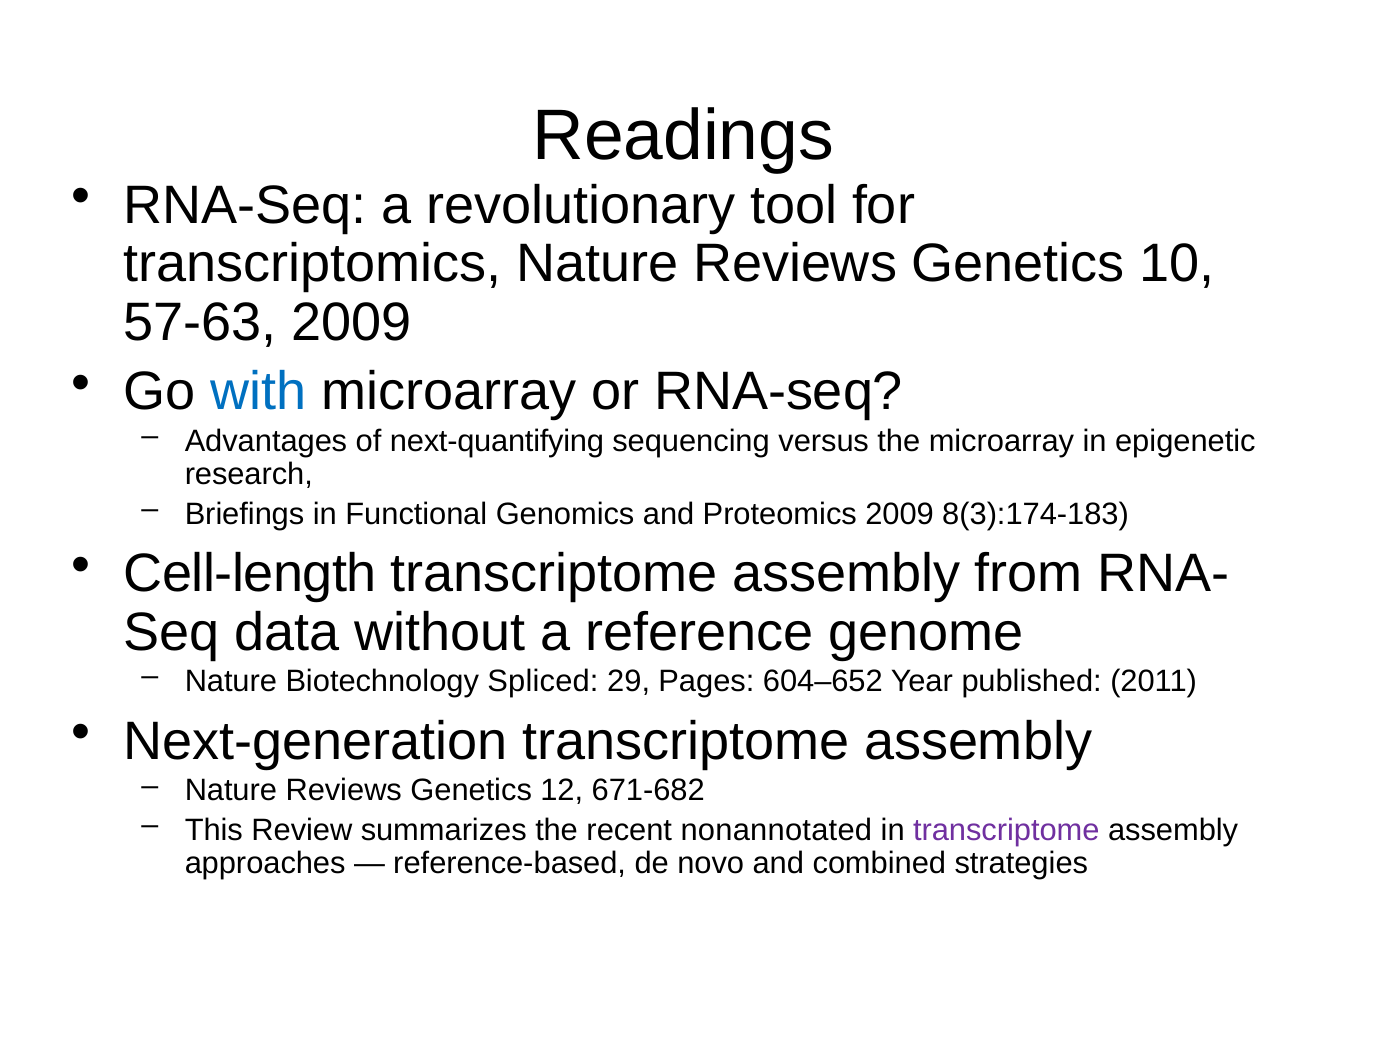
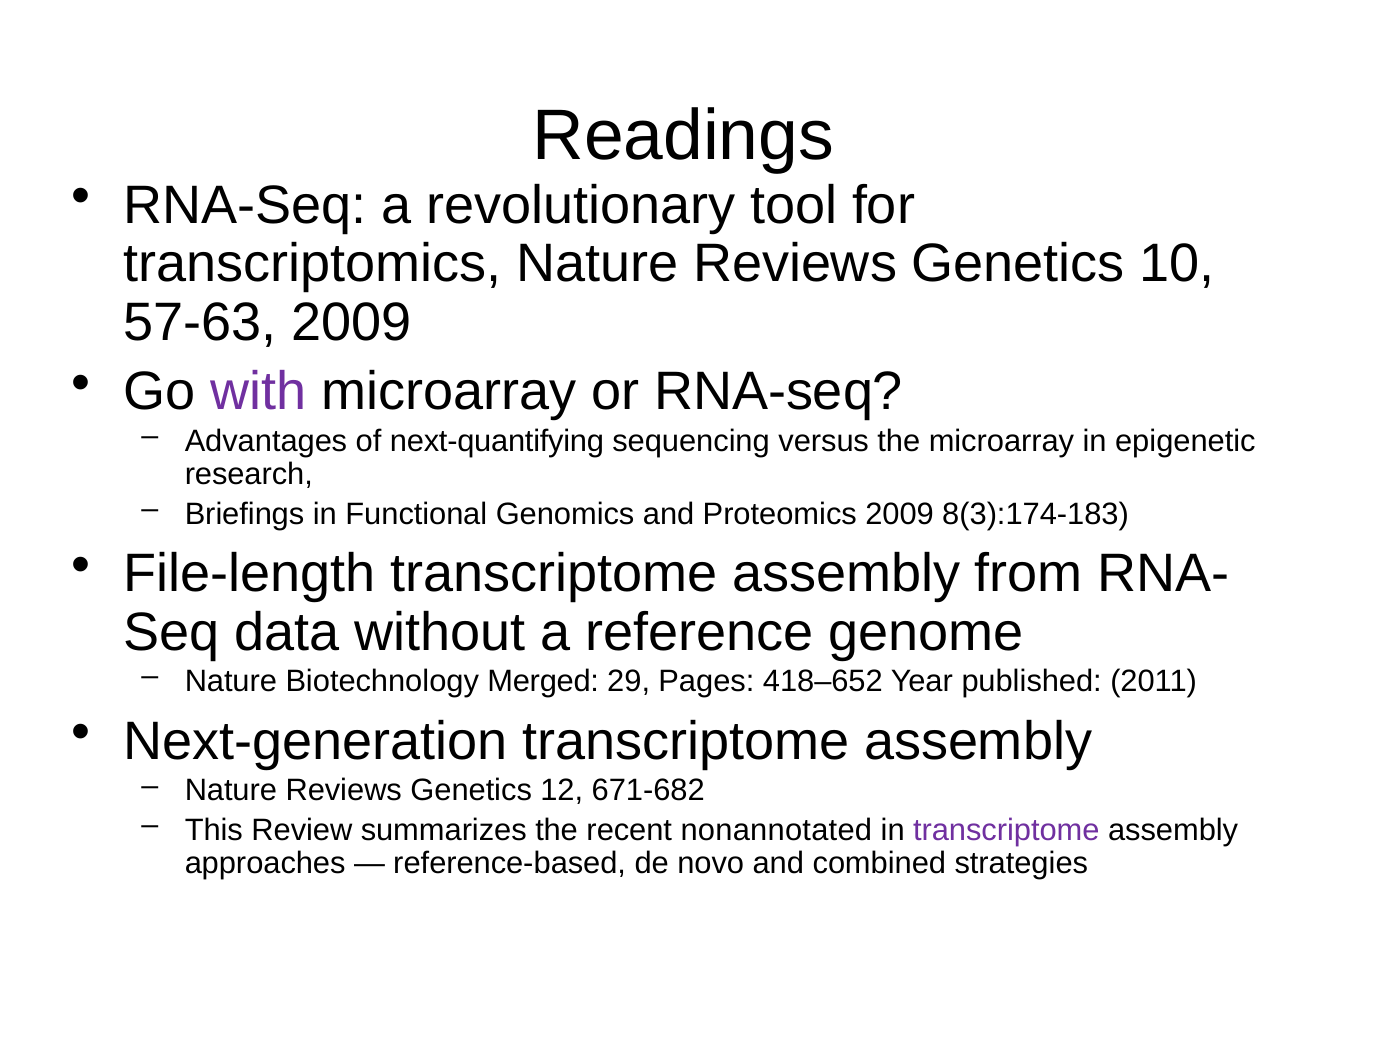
with colour: blue -> purple
Cell-length: Cell-length -> File-length
Spliced: Spliced -> Merged
604–652: 604–652 -> 418–652
